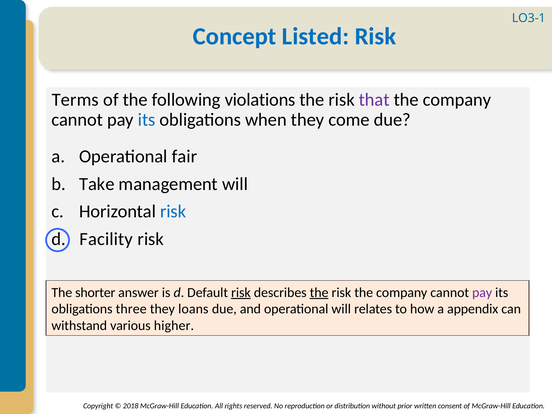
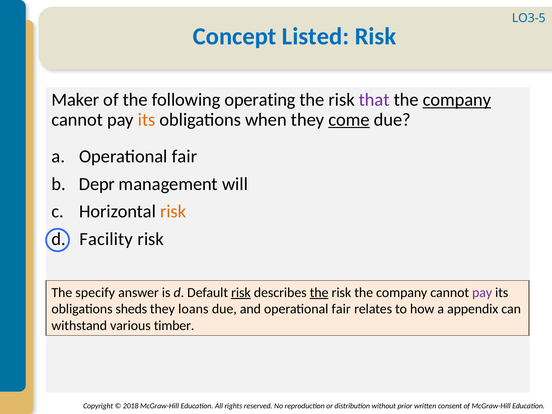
LO3-1: LO3-1 -> LO3-5
Terms: Terms -> Maker
violations: violations -> operating
company at (457, 100) underline: none -> present
its at (147, 120) colour: blue -> orange
come underline: none -> present
Take: Take -> Depr
risk at (173, 211) colour: blue -> orange
shorter: shorter -> specify
three: three -> sheds
and operational will: will -> fair
higher: higher -> timber
